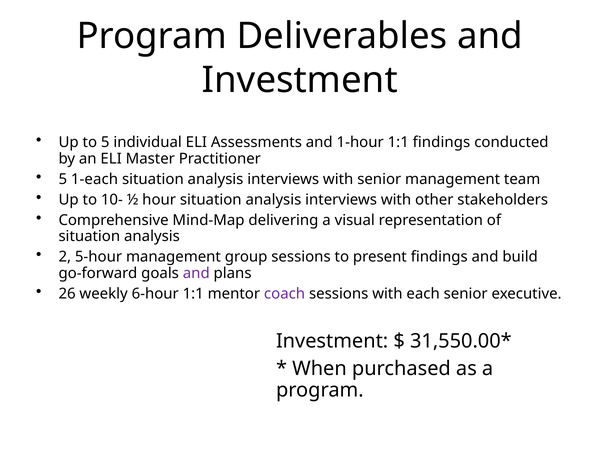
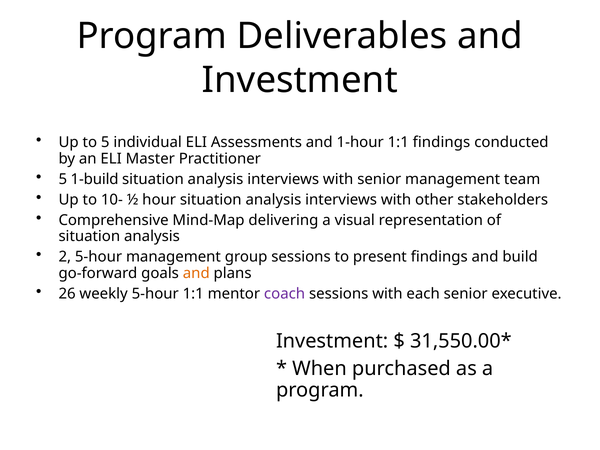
1-each: 1-each -> 1-build
and at (196, 273) colour: purple -> orange
weekly 6-hour: 6-hour -> 5-hour
